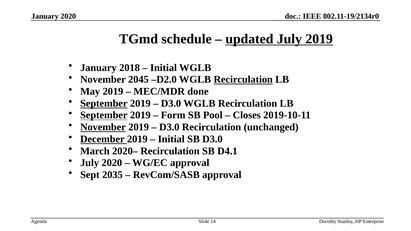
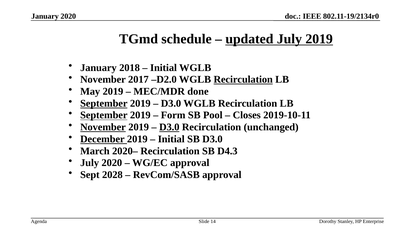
2045: 2045 -> 2017
D3.0 at (169, 127) underline: none -> present
D4.1: D4.1 -> D4.3
2035: 2035 -> 2028
